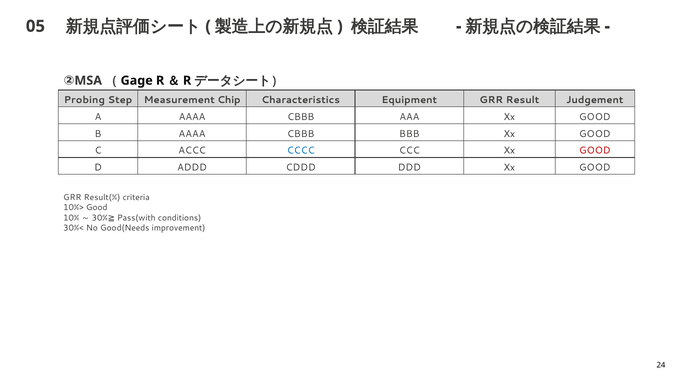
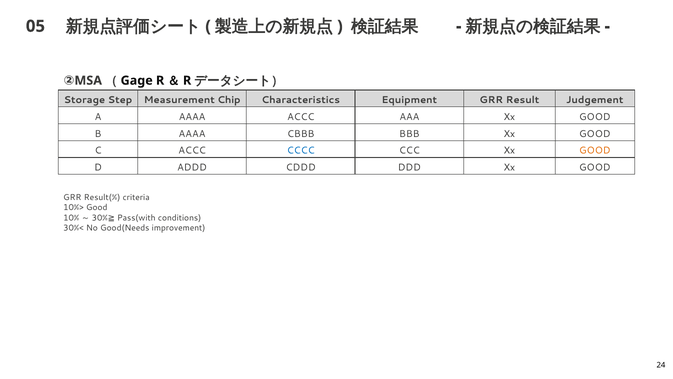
Probing: Probing -> Storage
A AAAA CBBB: CBBB -> ACCC
GOOD at (595, 151) colour: red -> orange
